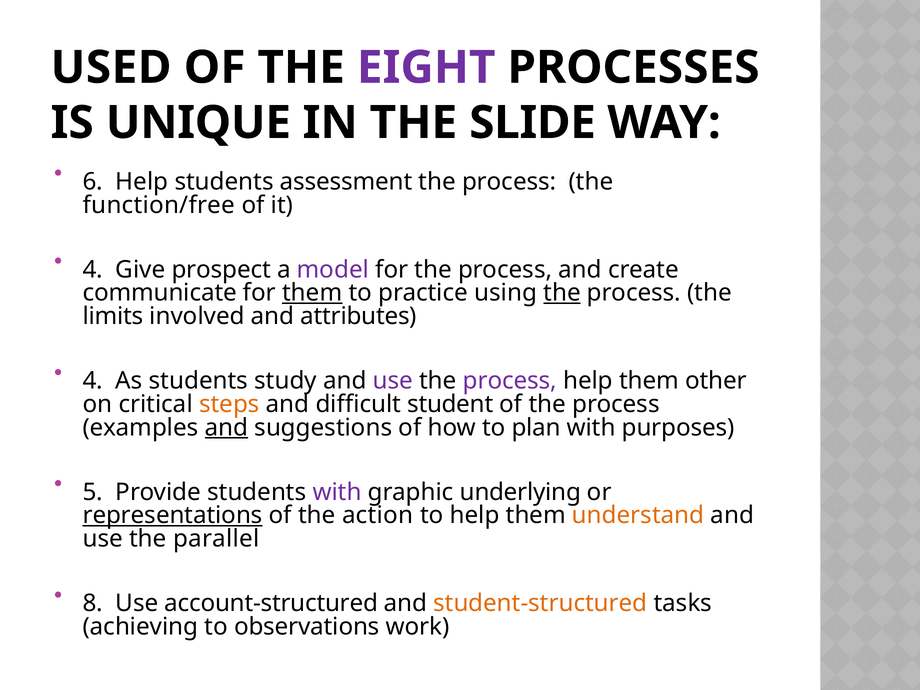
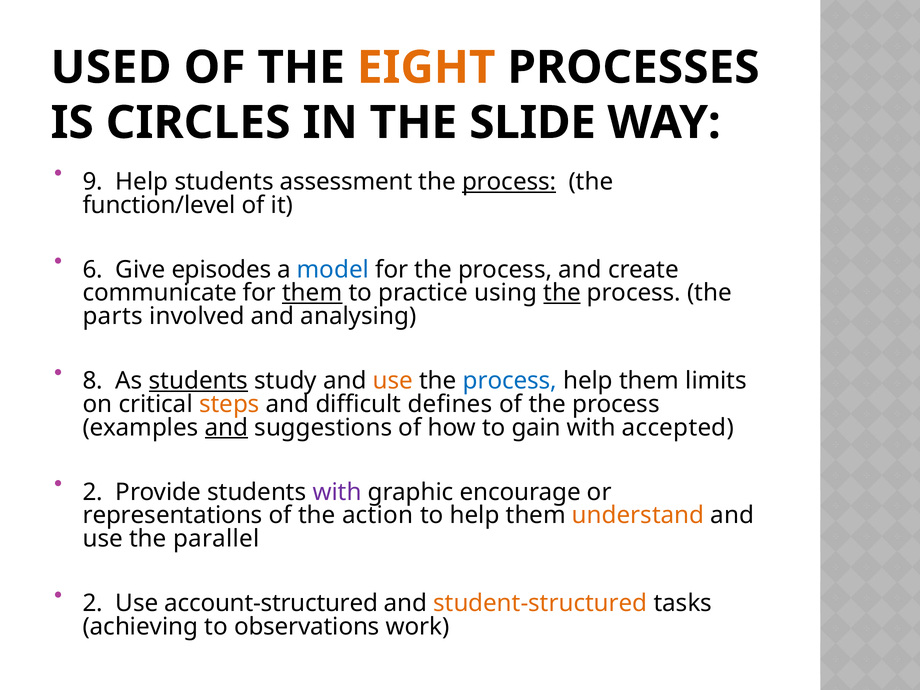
EIGHT colour: purple -> orange
UNIQUE: UNIQUE -> CIRCLES
6: 6 -> 9
process at (509, 182) underline: none -> present
function/free: function/free -> function/level
4 at (93, 270): 4 -> 6
prospect: prospect -> episodes
model colour: purple -> blue
limits: limits -> parts
attributes: attributes -> analysing
4 at (93, 381): 4 -> 8
students at (198, 381) underline: none -> present
use at (393, 381) colour: purple -> orange
process at (510, 381) colour: purple -> blue
other: other -> limits
student: student -> defines
plan: plan -> gain
purposes: purposes -> accepted
5 at (93, 492): 5 -> 2
underlying: underlying -> encourage
representations underline: present -> none
8 at (93, 603): 8 -> 2
